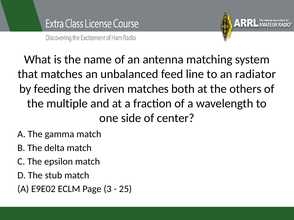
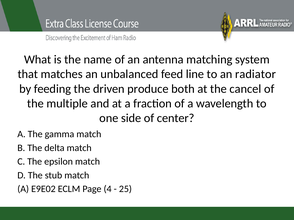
driven matches: matches -> produce
others: others -> cancel
3: 3 -> 4
